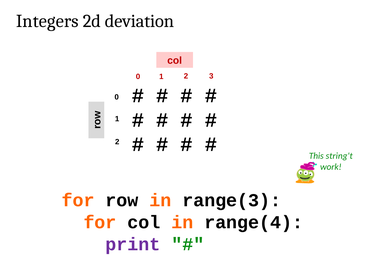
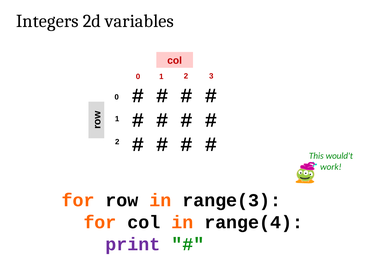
deviation: deviation -> variables
string't: string't -> would't
